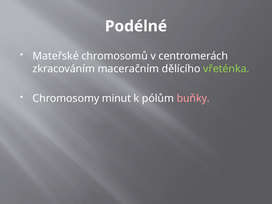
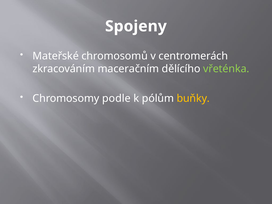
Podélné: Podélné -> Spojeny
minut: minut -> podle
buňky colour: pink -> yellow
